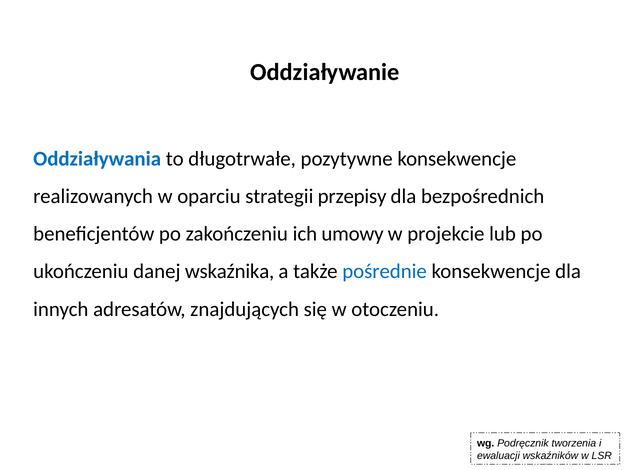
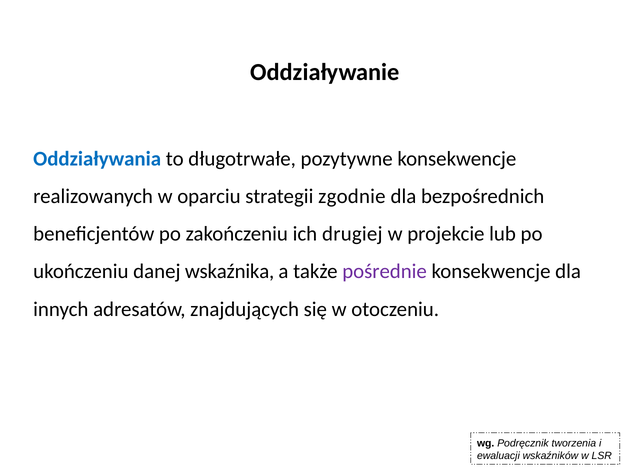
przepisy: przepisy -> zgodnie
umowy: umowy -> drugiej
pośrednie colour: blue -> purple
